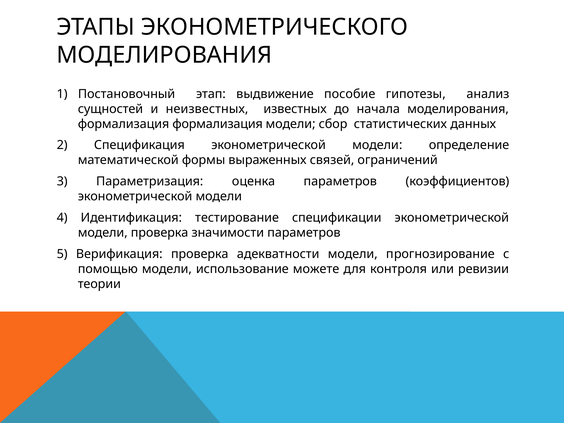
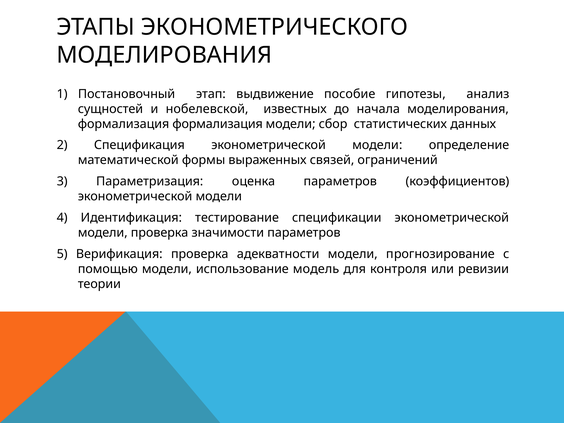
неизвестных: неизвестных -> нобелевской
можете: можете -> модель
